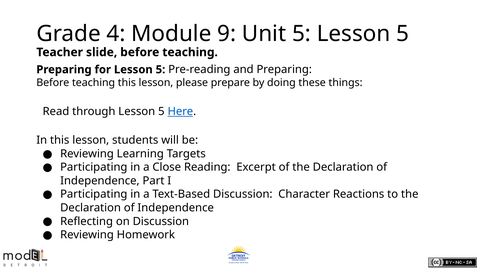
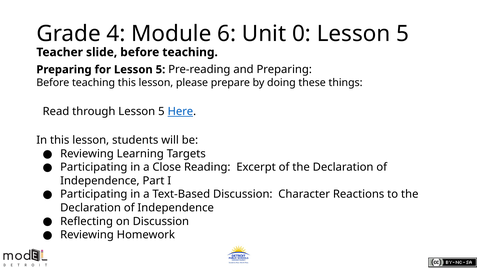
9: 9 -> 6
Unit 5: 5 -> 0
